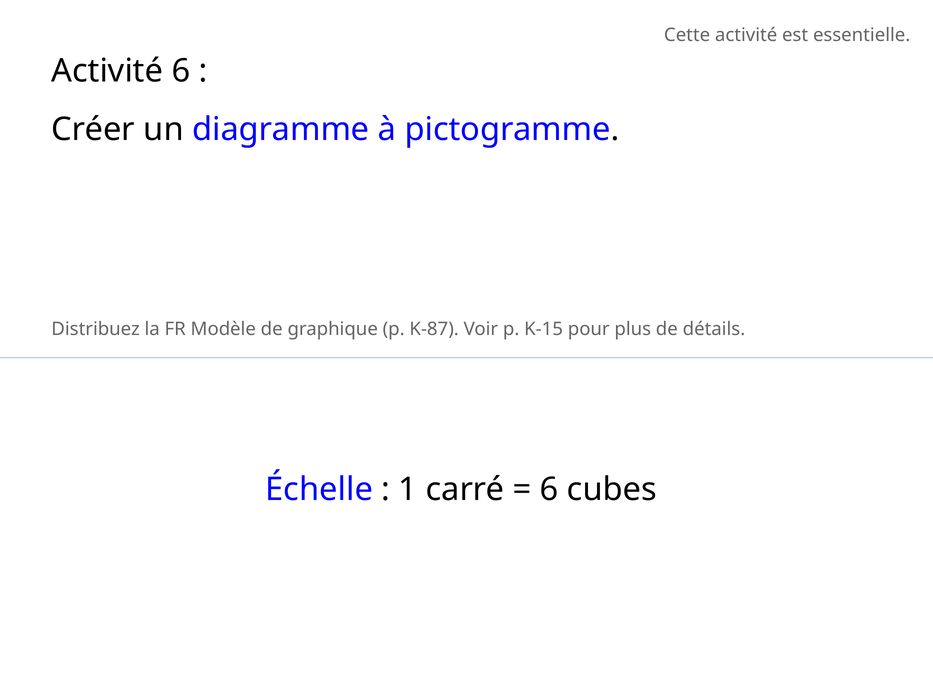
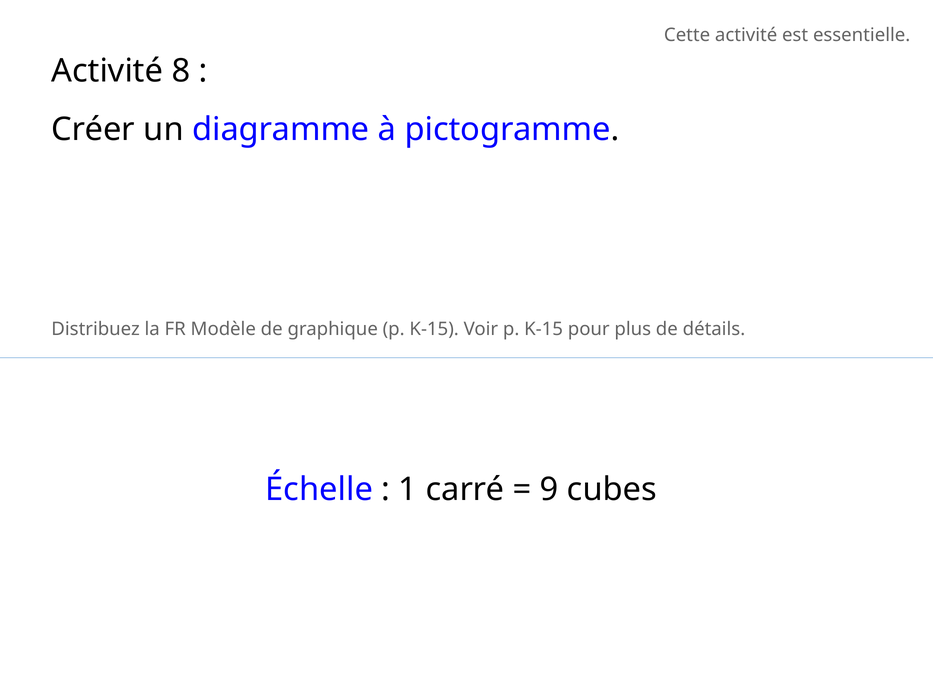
Activité 6: 6 -> 8
graphique p K-87: K-87 -> K-15
6 at (549, 490): 6 -> 9
